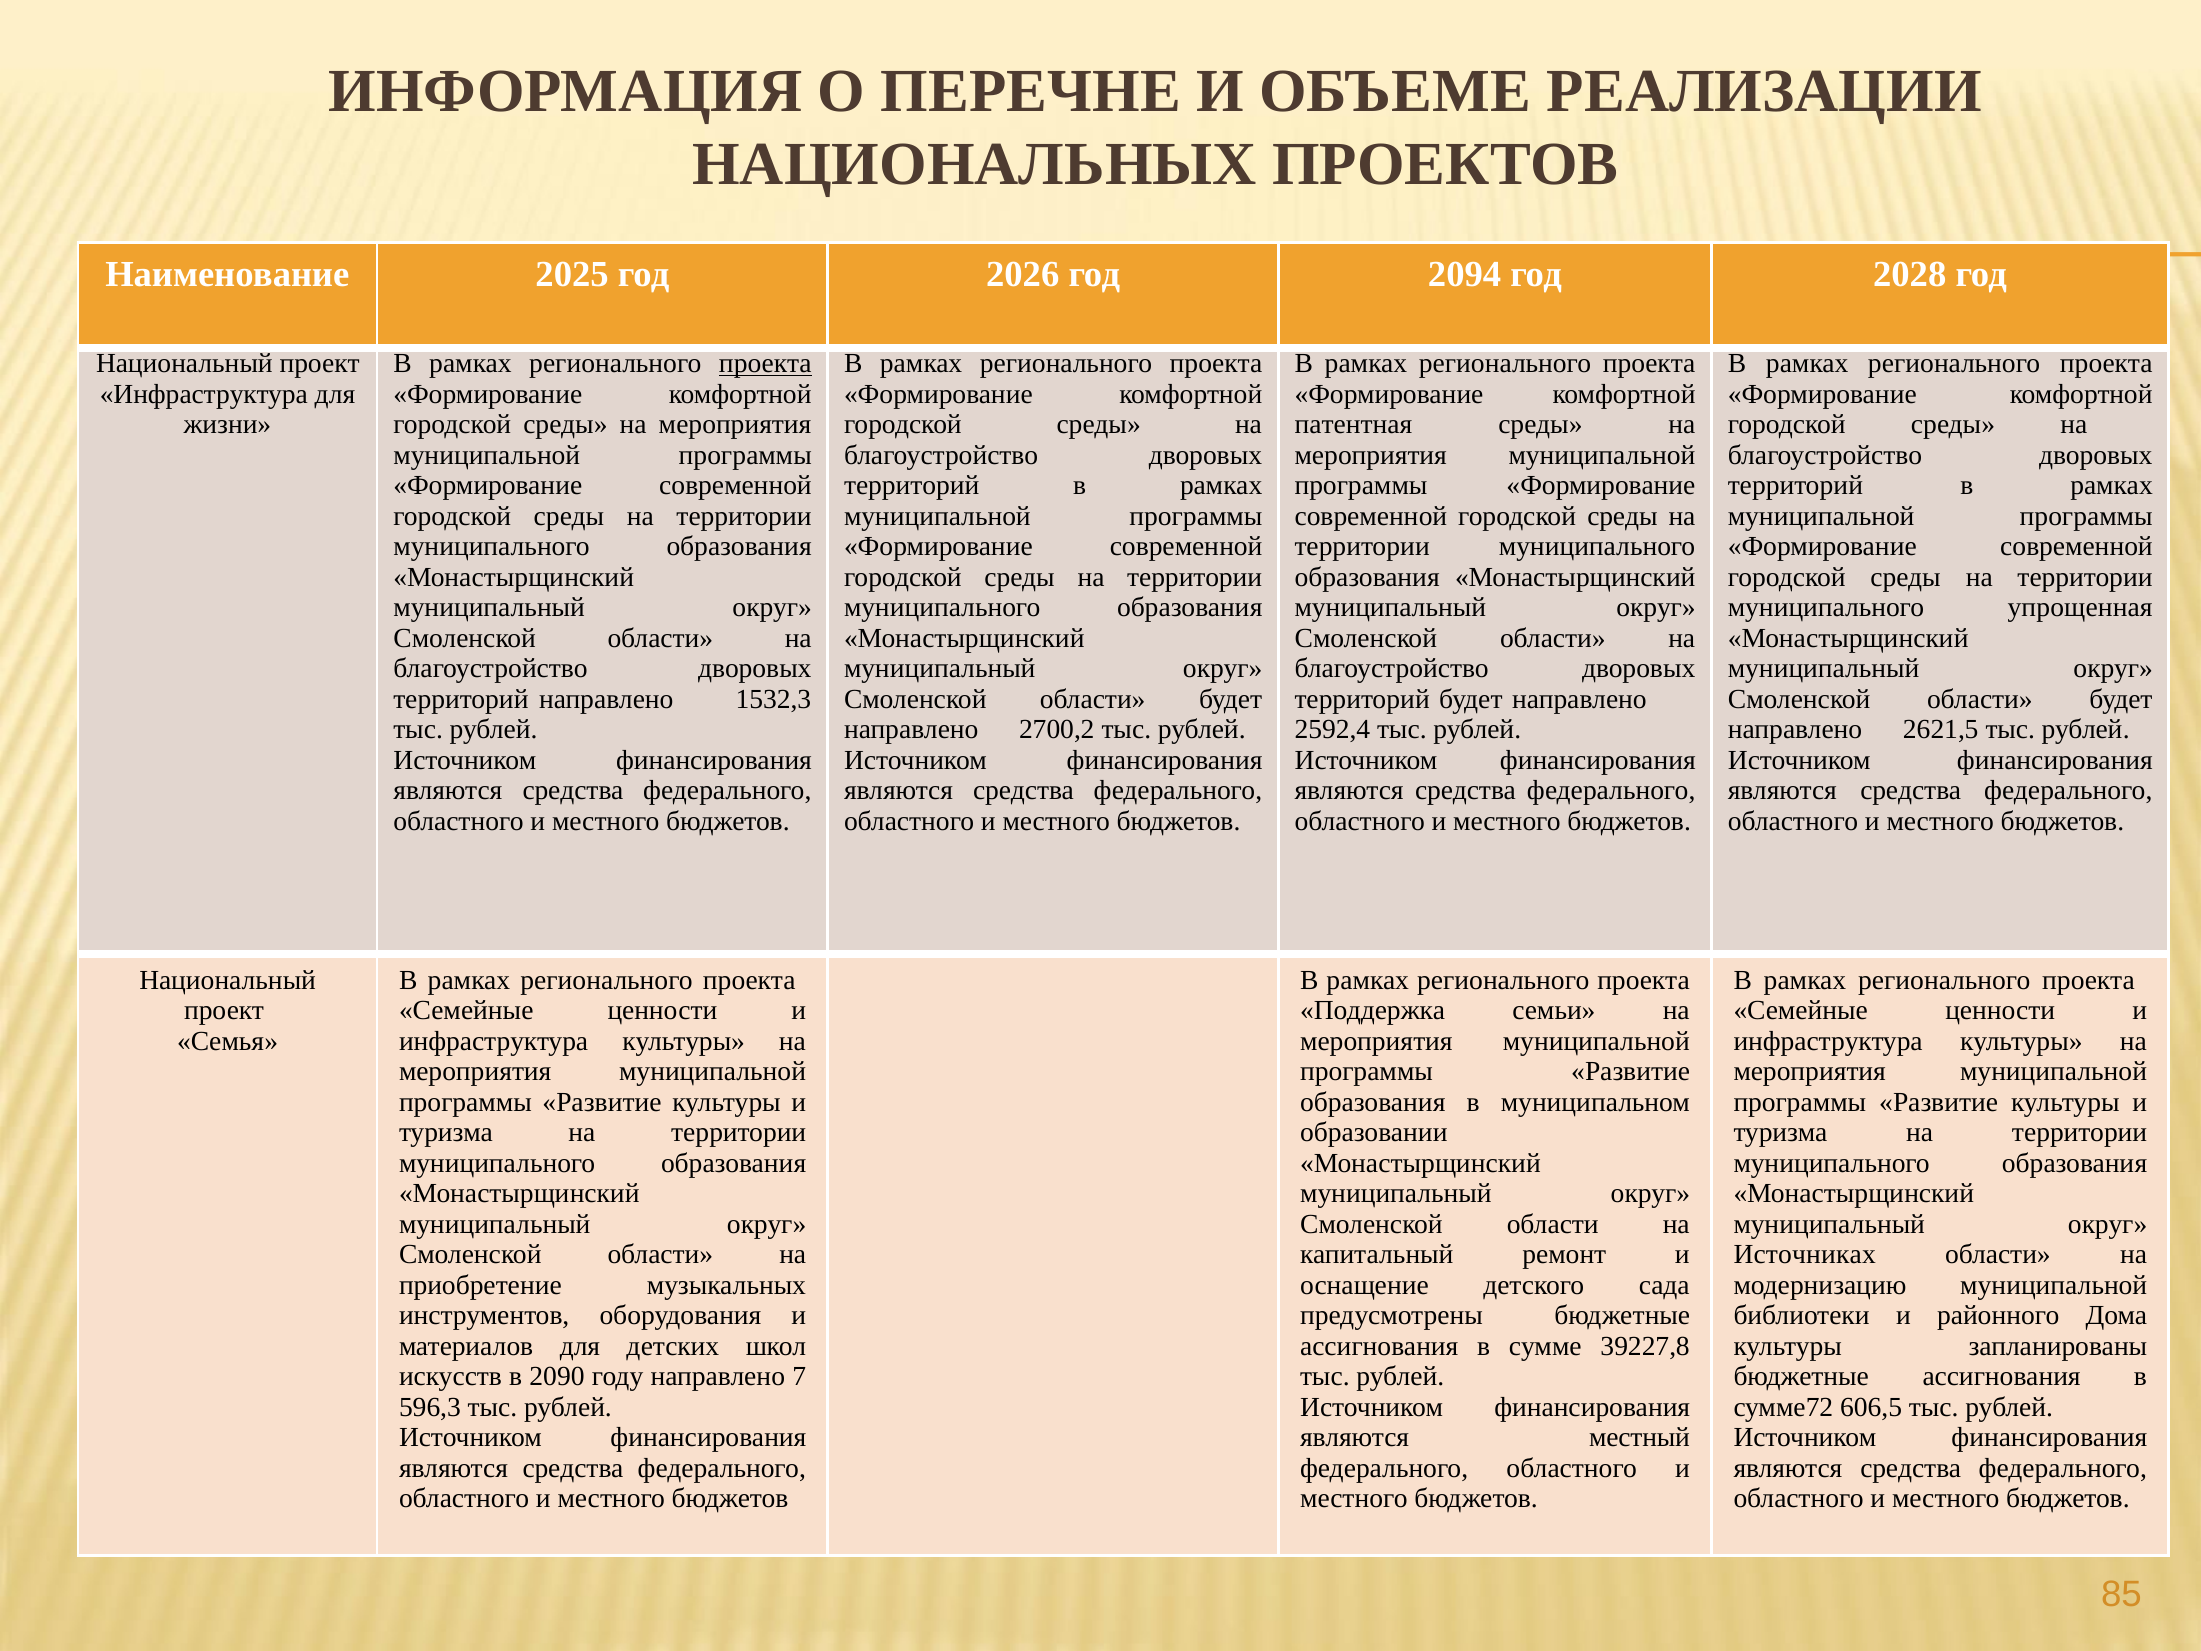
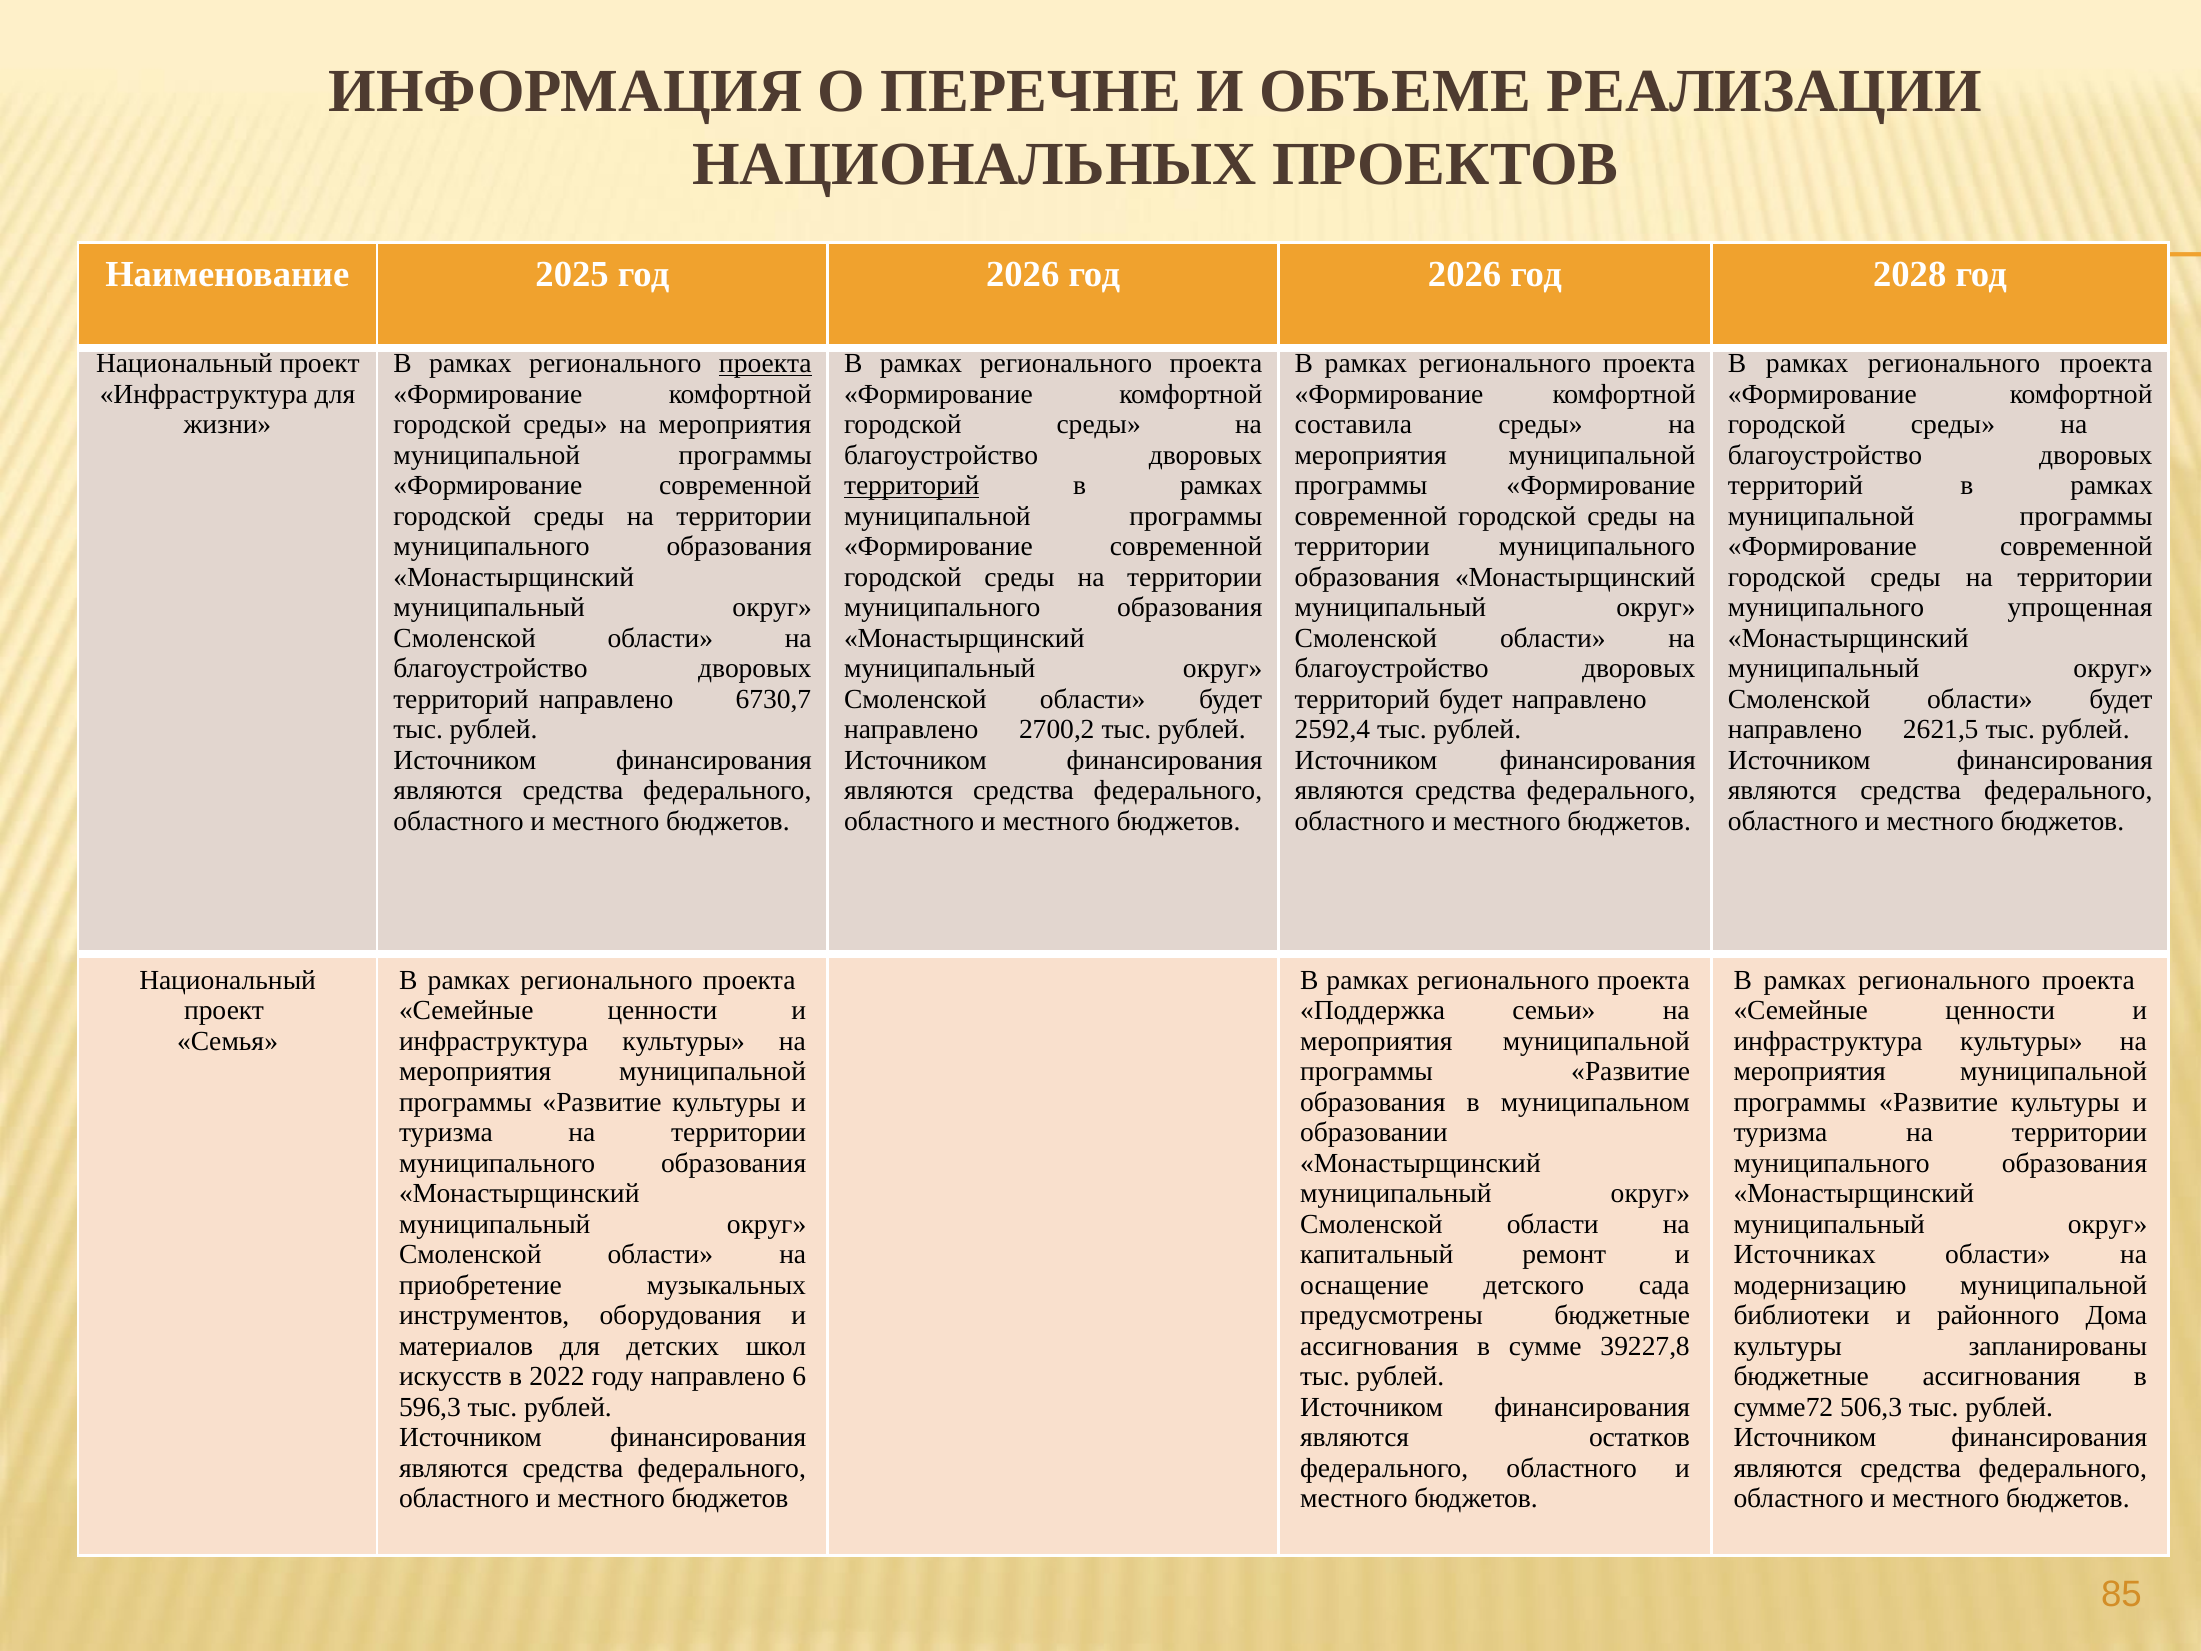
2026 год 2094: 2094 -> 2026
патентная: патентная -> составила
территорий at (912, 486) underline: none -> present
1532,3: 1532,3 -> 6730,7
2090: 2090 -> 2022
7: 7 -> 6
606,5: 606,5 -> 506,3
местный: местный -> остатков
